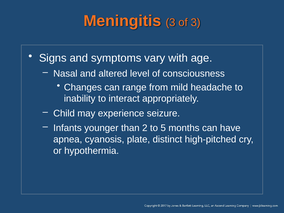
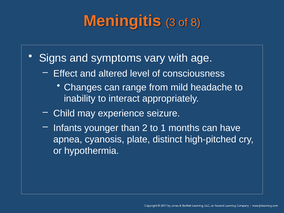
of 3: 3 -> 8
Nasal: Nasal -> Effect
5: 5 -> 1
